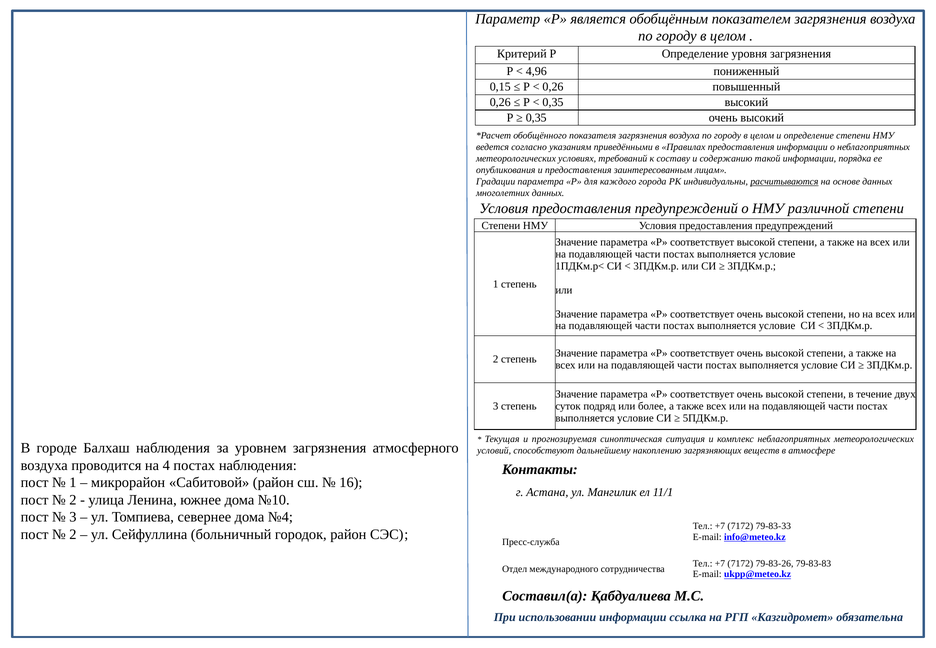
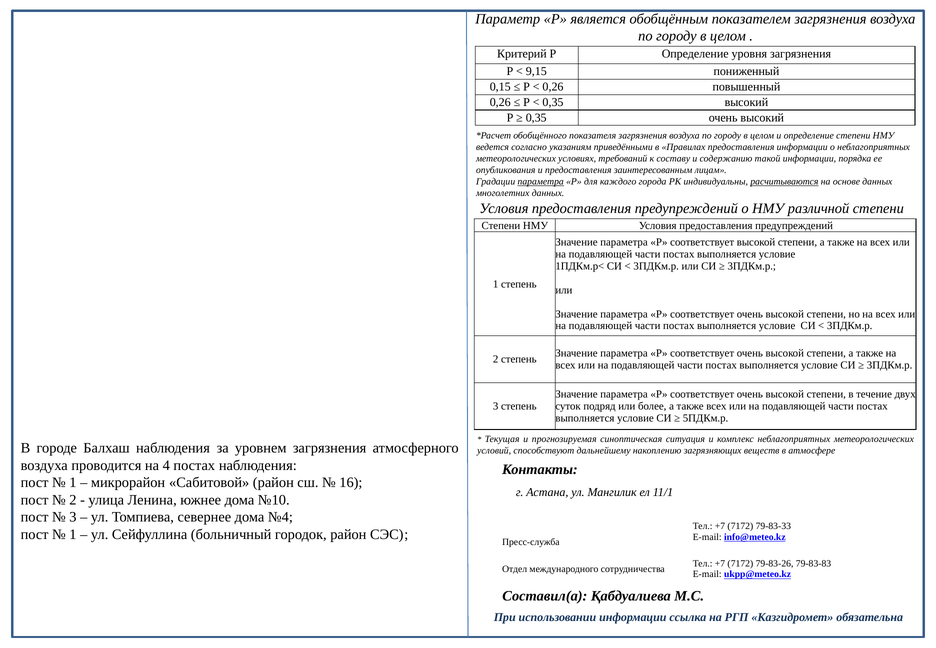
4,96: 4,96 -> 9,15
параметра at (541, 181) underline: none -> present
2 at (73, 534): 2 -> 1
